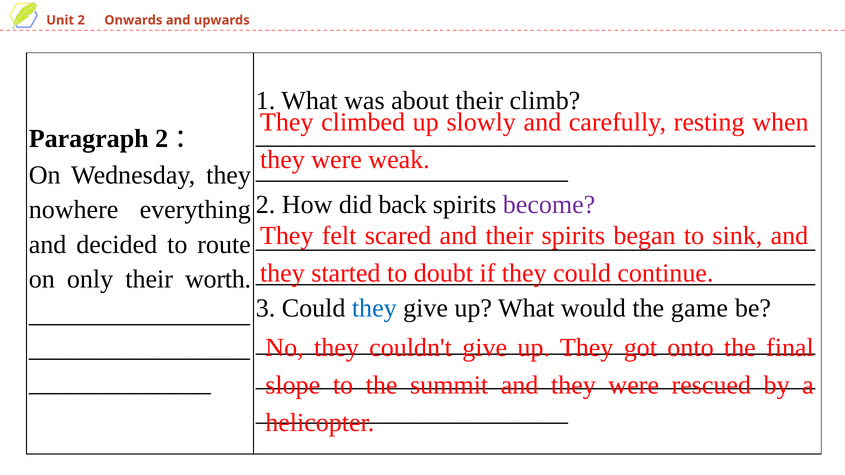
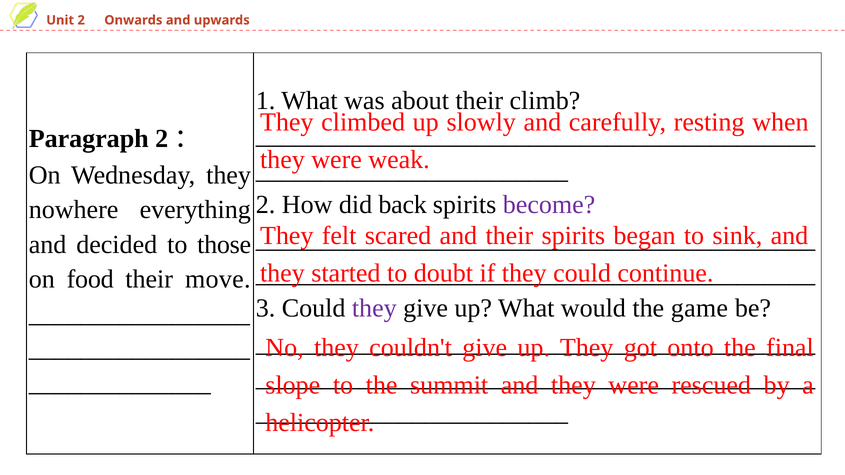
route: route -> those
only: only -> food
worth: worth -> move
they at (374, 308) colour: blue -> purple
